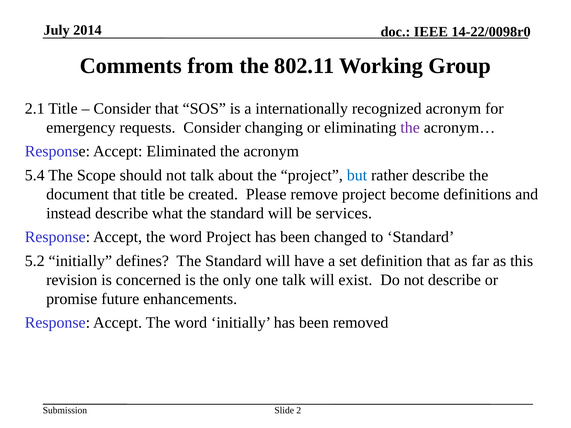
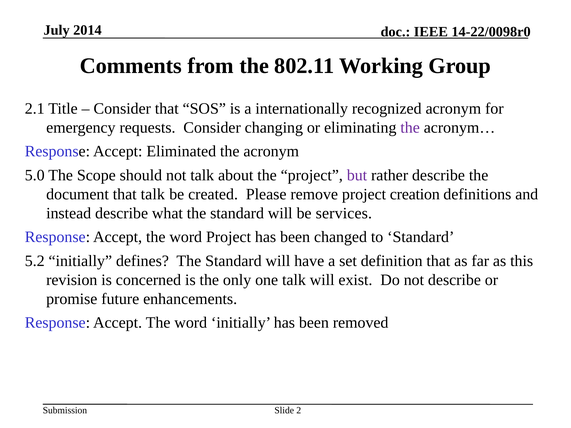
5.4: 5.4 -> 5.0
but colour: blue -> purple
that title: title -> talk
become: become -> creation
